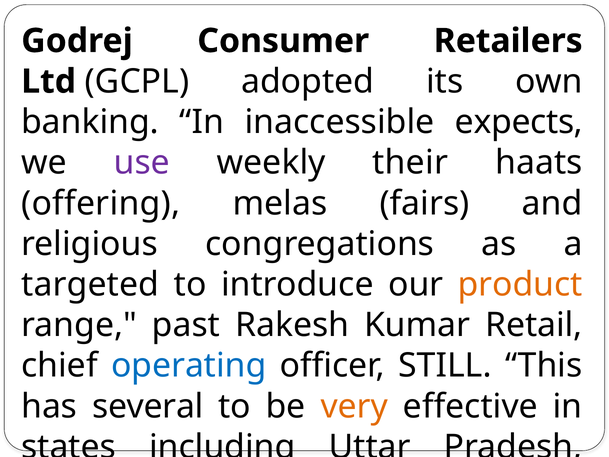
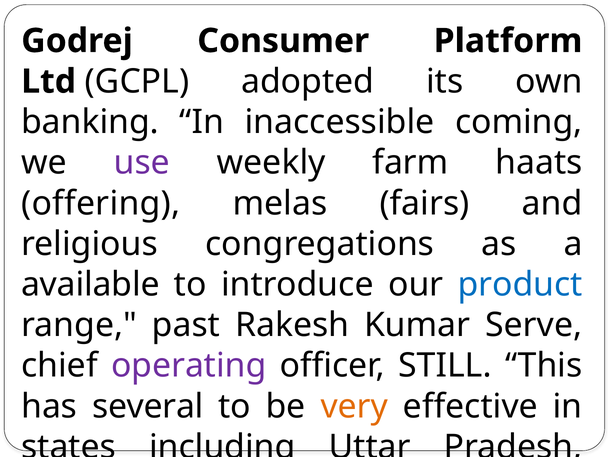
Retailers: Retailers -> Platform
expects: expects -> coming
their: their -> farm
targeted: targeted -> available
product colour: orange -> blue
Retail: Retail -> Serve
operating colour: blue -> purple
